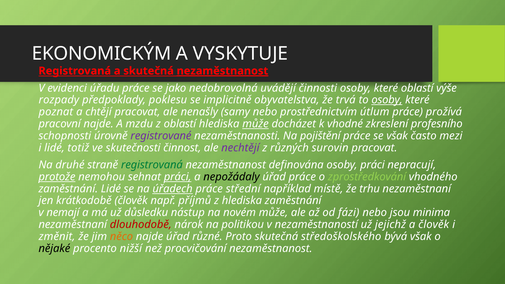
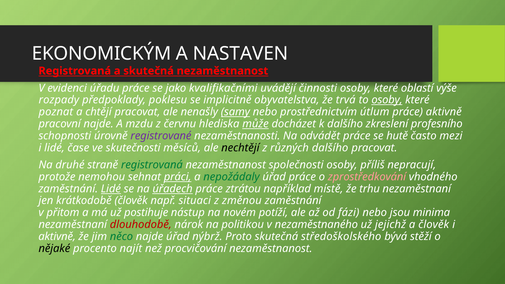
VYSKYTUJE: VYSKYTUJE -> NASTAVEN
nezaměstnanost at (222, 71) underline: present -> none
nedobrovolná: nedobrovolná -> kvalifikačními
samy underline: none -> present
práce prožívá: prožívá -> aktivně
z oblastí: oblastí -> červnu
k vhodné: vhodné -> dalšího
pojištění: pojištění -> odvádět
se však: však -> hutě
totiž: totiž -> čase
činnost: činnost -> měsíců
nechtějí colour: purple -> black
různých surovin: surovin -> dalšího
definována: definována -> společnosti
osoby práci: práci -> příliš
protože underline: present -> none
nepožádaly colour: black -> green
zprostředkování colour: light green -> pink
Lidé at (111, 189) underline: none -> present
střední: střední -> ztrátou
příjmů: příjmů -> situaci
z hlediska: hlediska -> změnou
nemají: nemají -> přitom
důsledku: důsledku -> postihuje
novém může: může -> potíží
nezaměstnaností: nezaměstnaností -> nezaměstnaného
změnit at (57, 237): změnit -> aktivně
něco colour: orange -> green
různé: různé -> nýbrž
bývá však: však -> stěží
nižší: nižší -> najít
